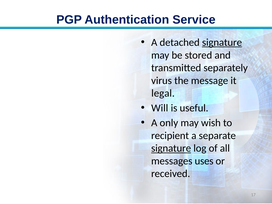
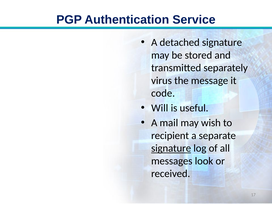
signature at (222, 42) underline: present -> none
legal: legal -> code
only: only -> mail
uses: uses -> look
